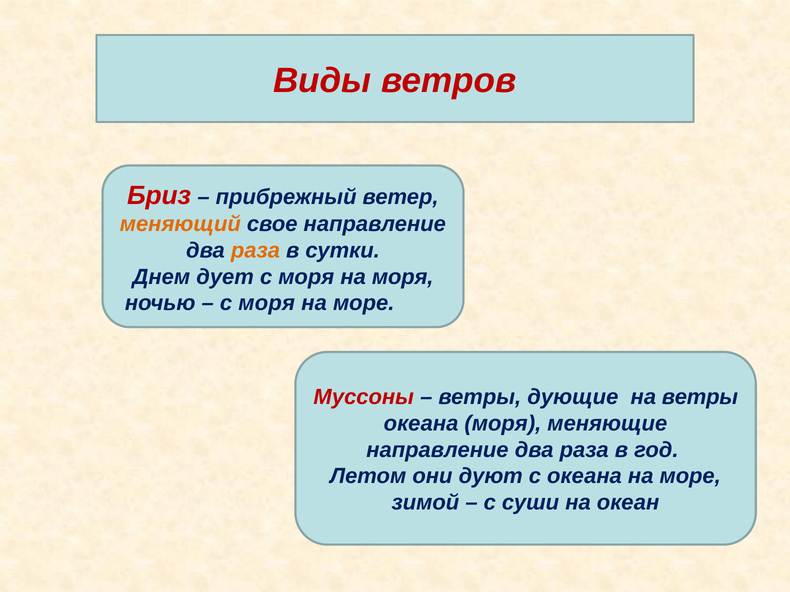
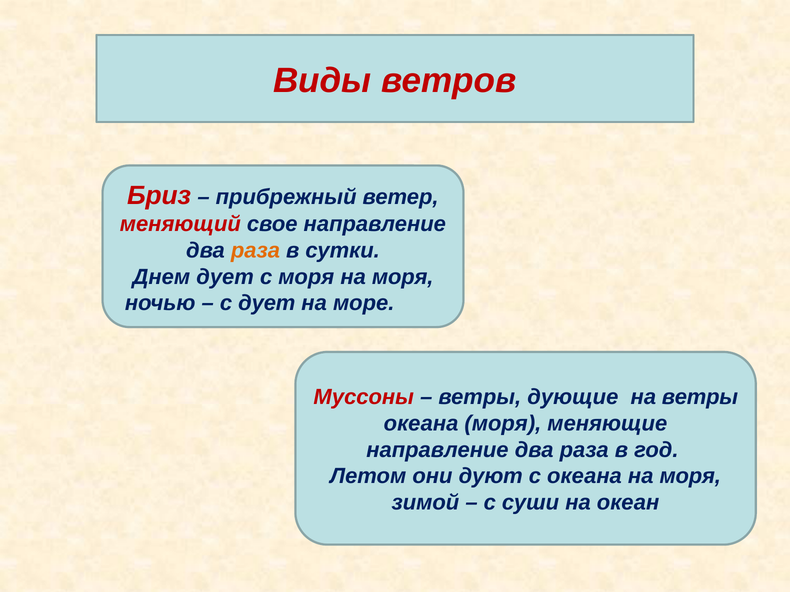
меняющий colour: orange -> red
моря at (267, 303): моря -> дует
океана на море: море -> моря
